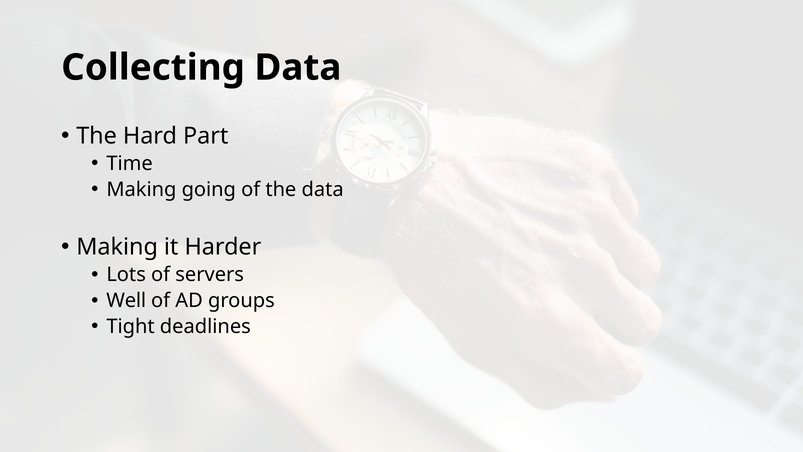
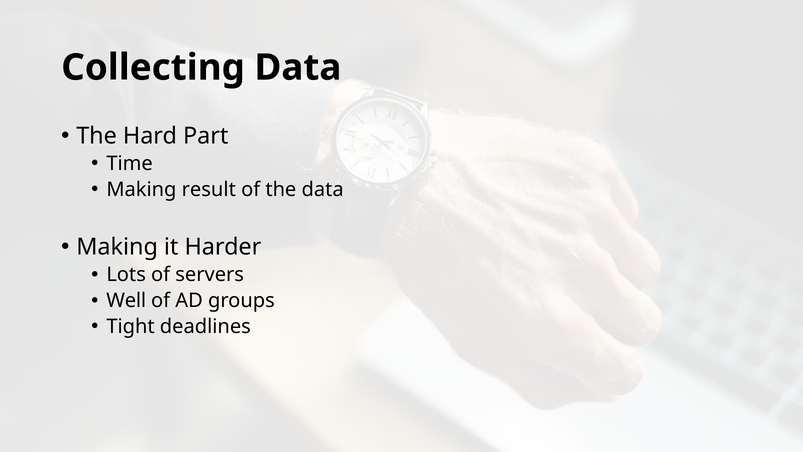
going: going -> result
